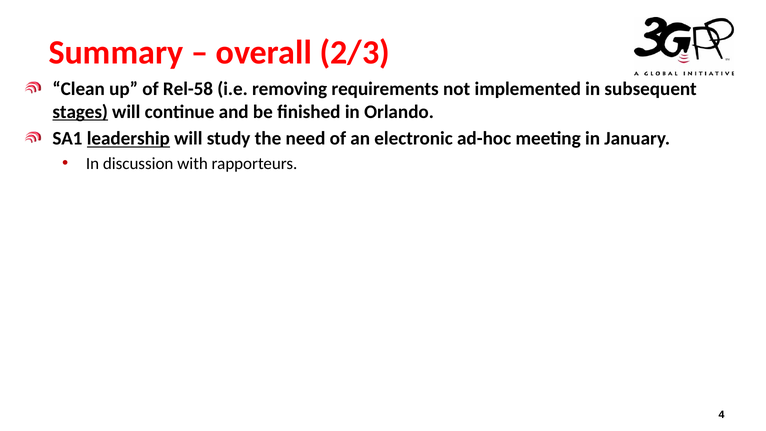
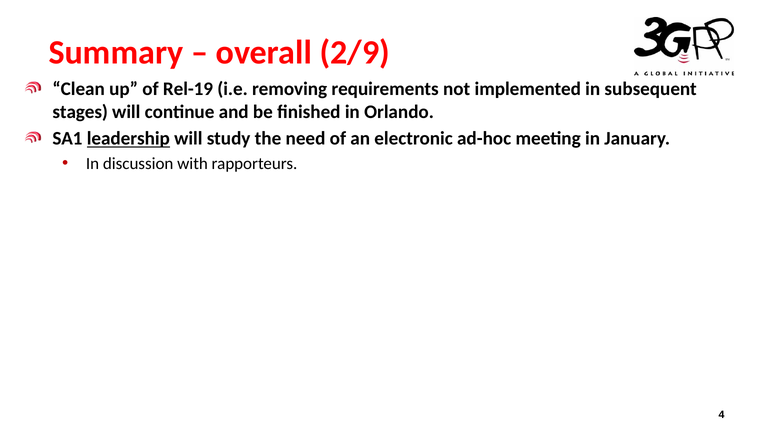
2/3: 2/3 -> 2/9
Rel-58: Rel-58 -> Rel-19
stages underline: present -> none
